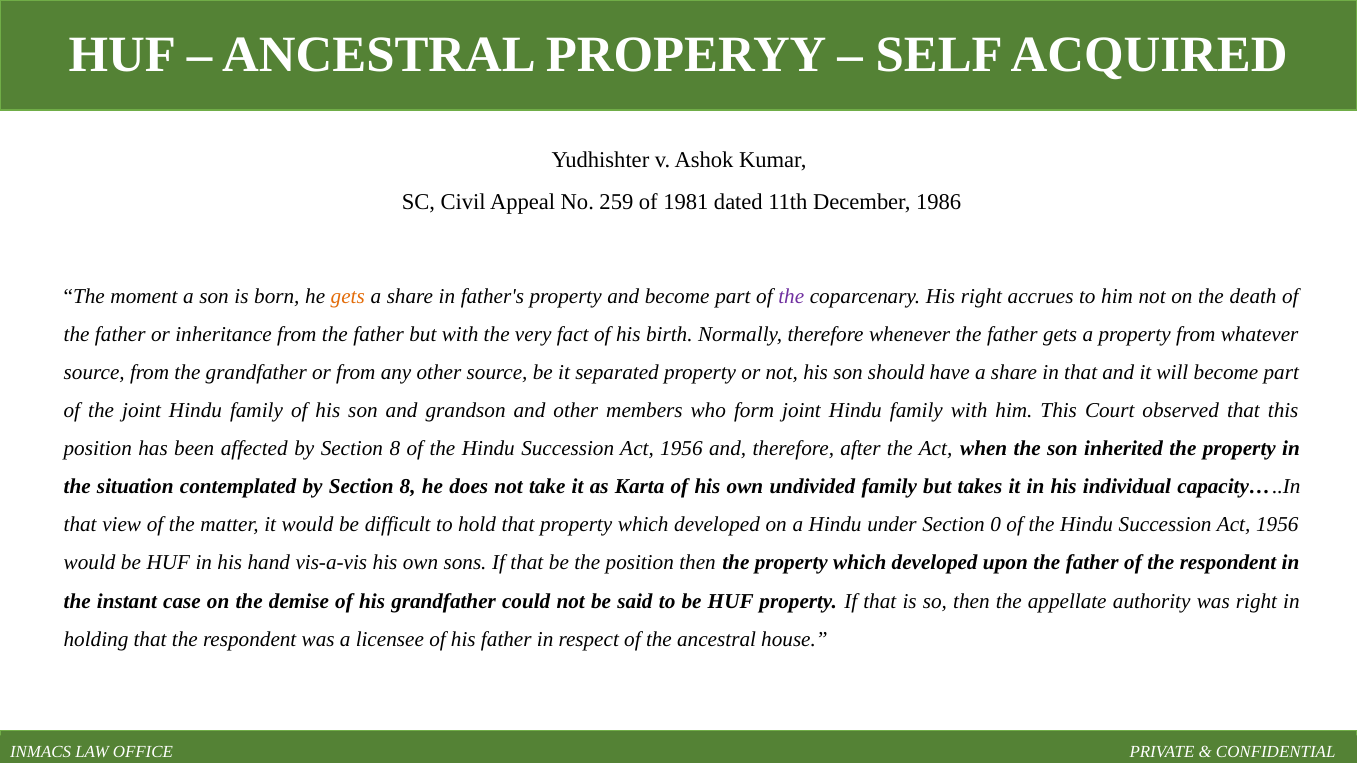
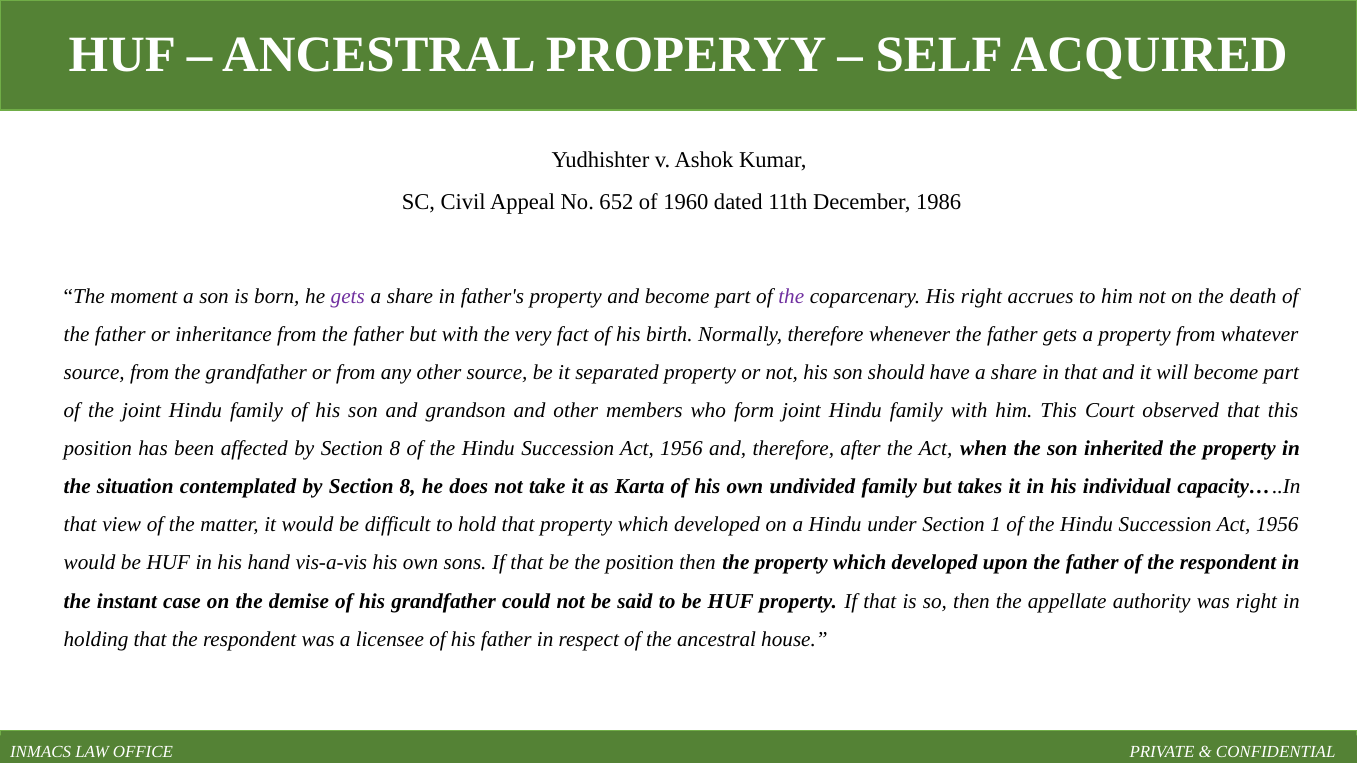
259: 259 -> 652
1981: 1981 -> 1960
gets at (348, 296) colour: orange -> purple
0: 0 -> 1
